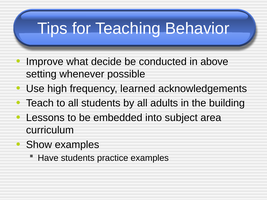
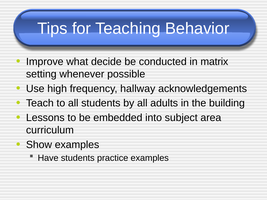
above: above -> matrix
learned: learned -> hallway
